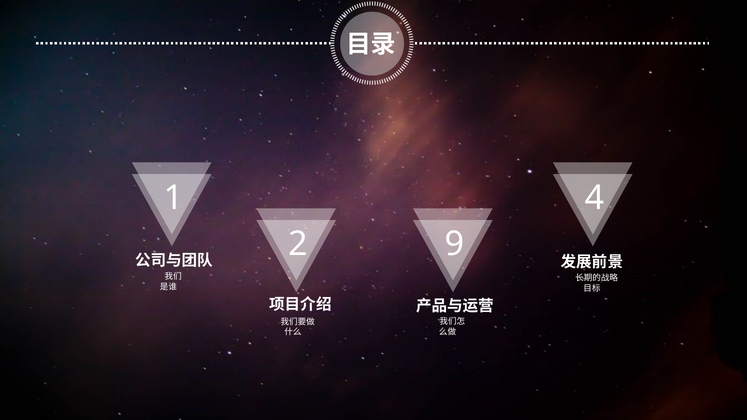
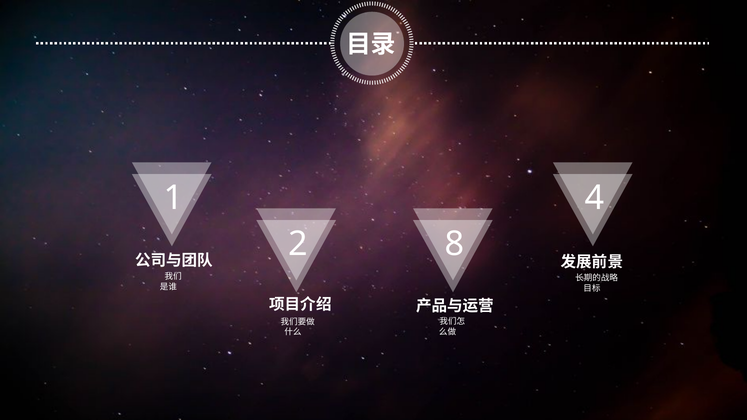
9: 9 -> 8
